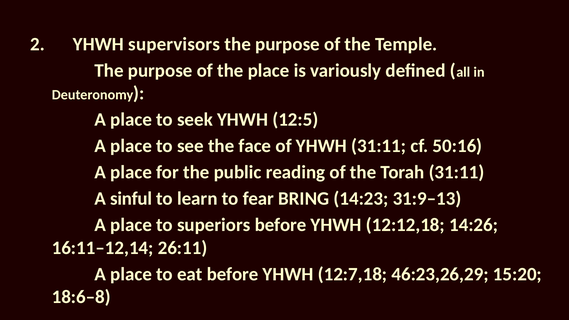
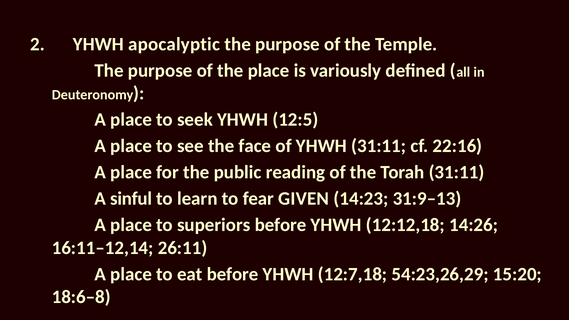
supervisors: supervisors -> apocalyptic
50:16: 50:16 -> 22:16
BRING: BRING -> GIVEN
46:23,26,29: 46:23,26,29 -> 54:23,26,29
